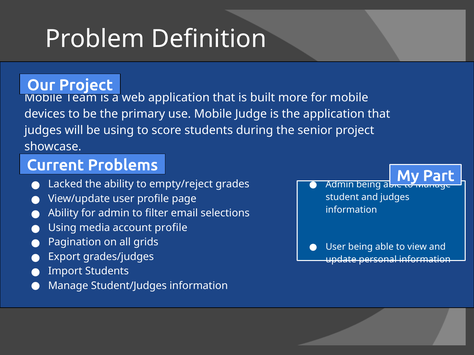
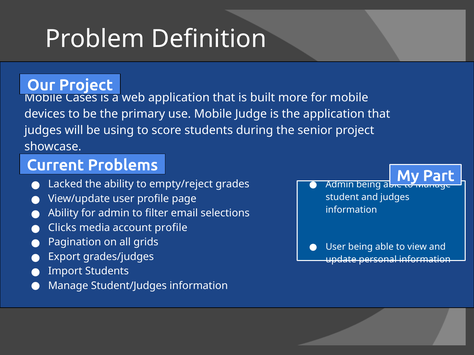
Team: Team -> Cases
Using at (62, 228): Using -> Clicks
